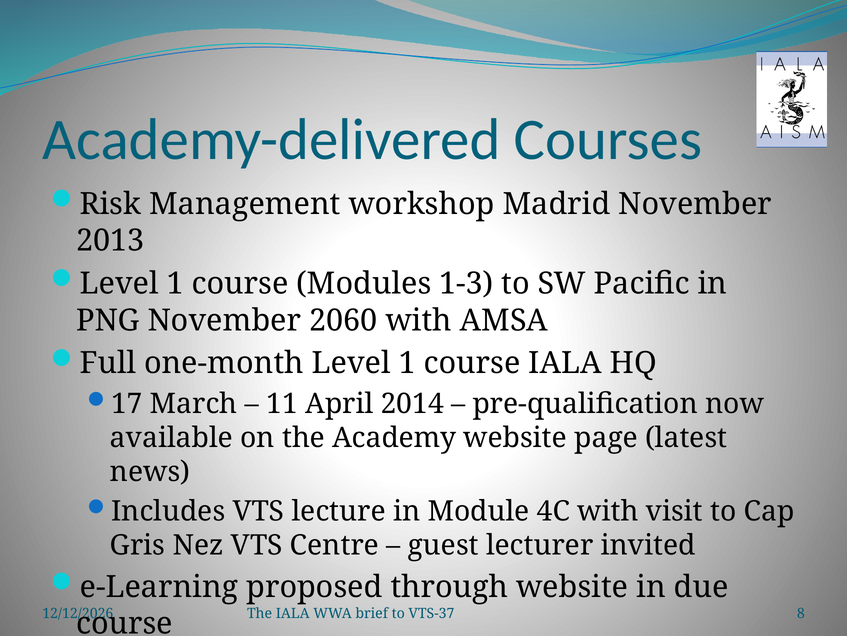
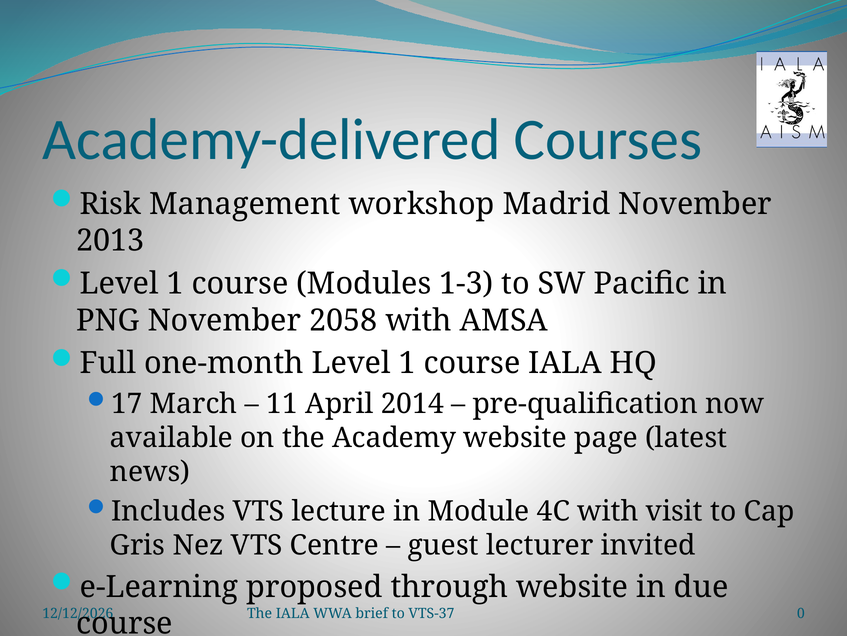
2060: 2060 -> 2058
8: 8 -> 0
